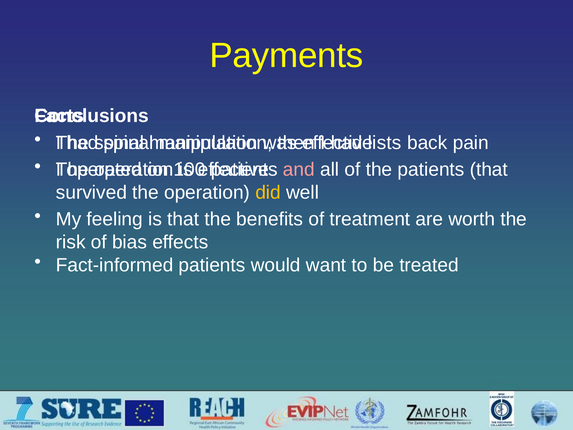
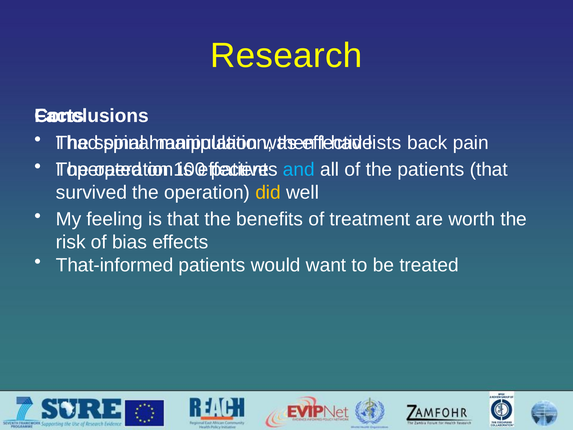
Payments: Payments -> Research
and colour: pink -> light blue
Fact-informed: Fact-informed -> That-informed
